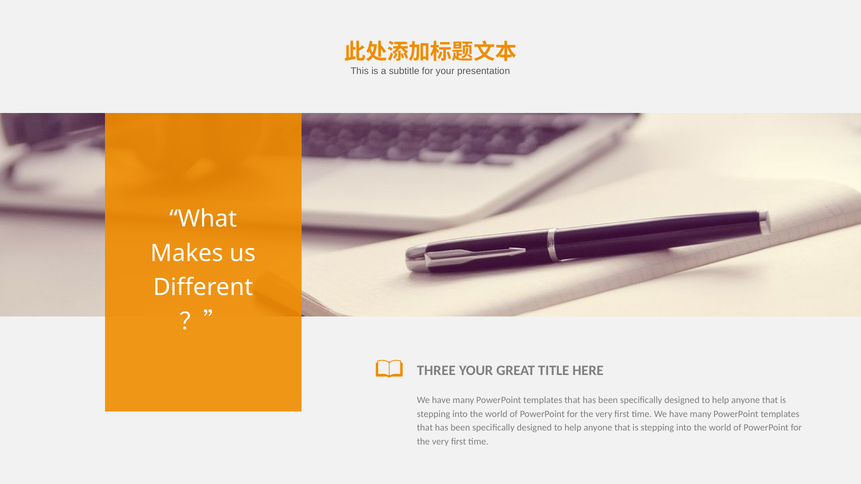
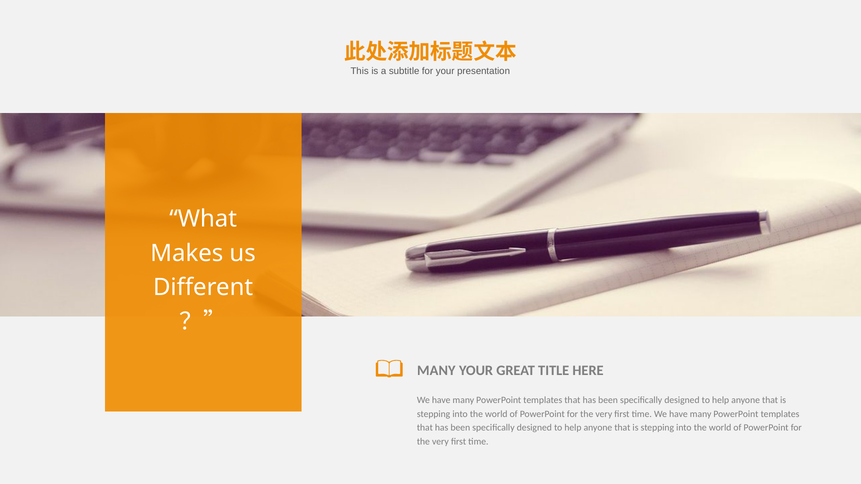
THREE at (436, 370): THREE -> MANY
